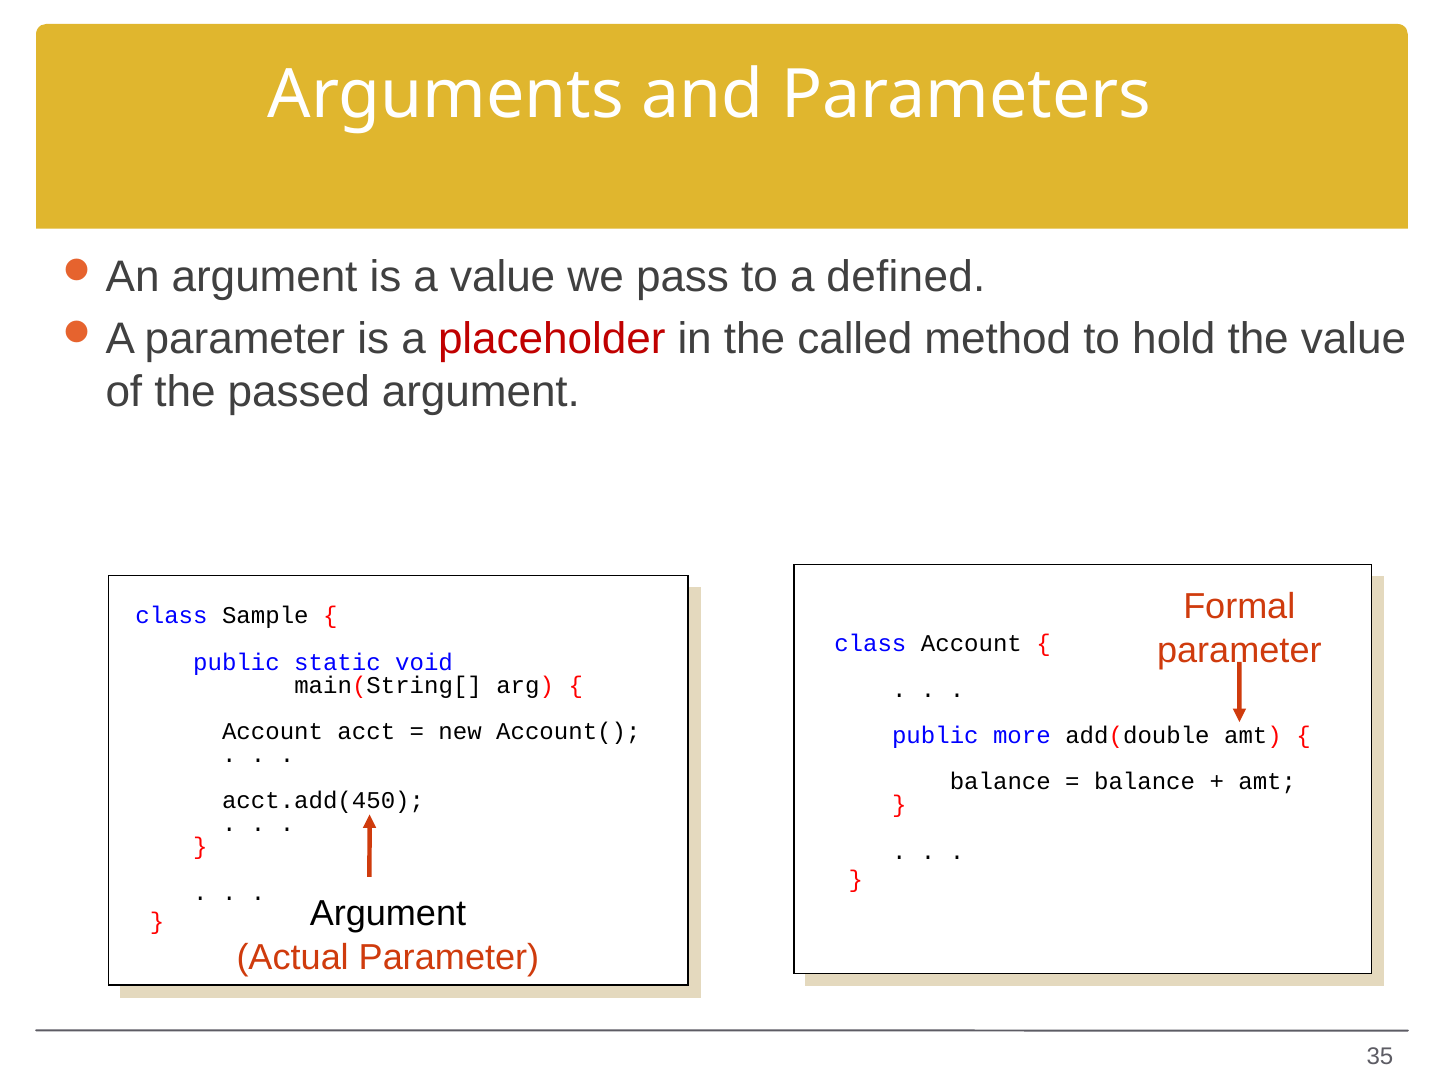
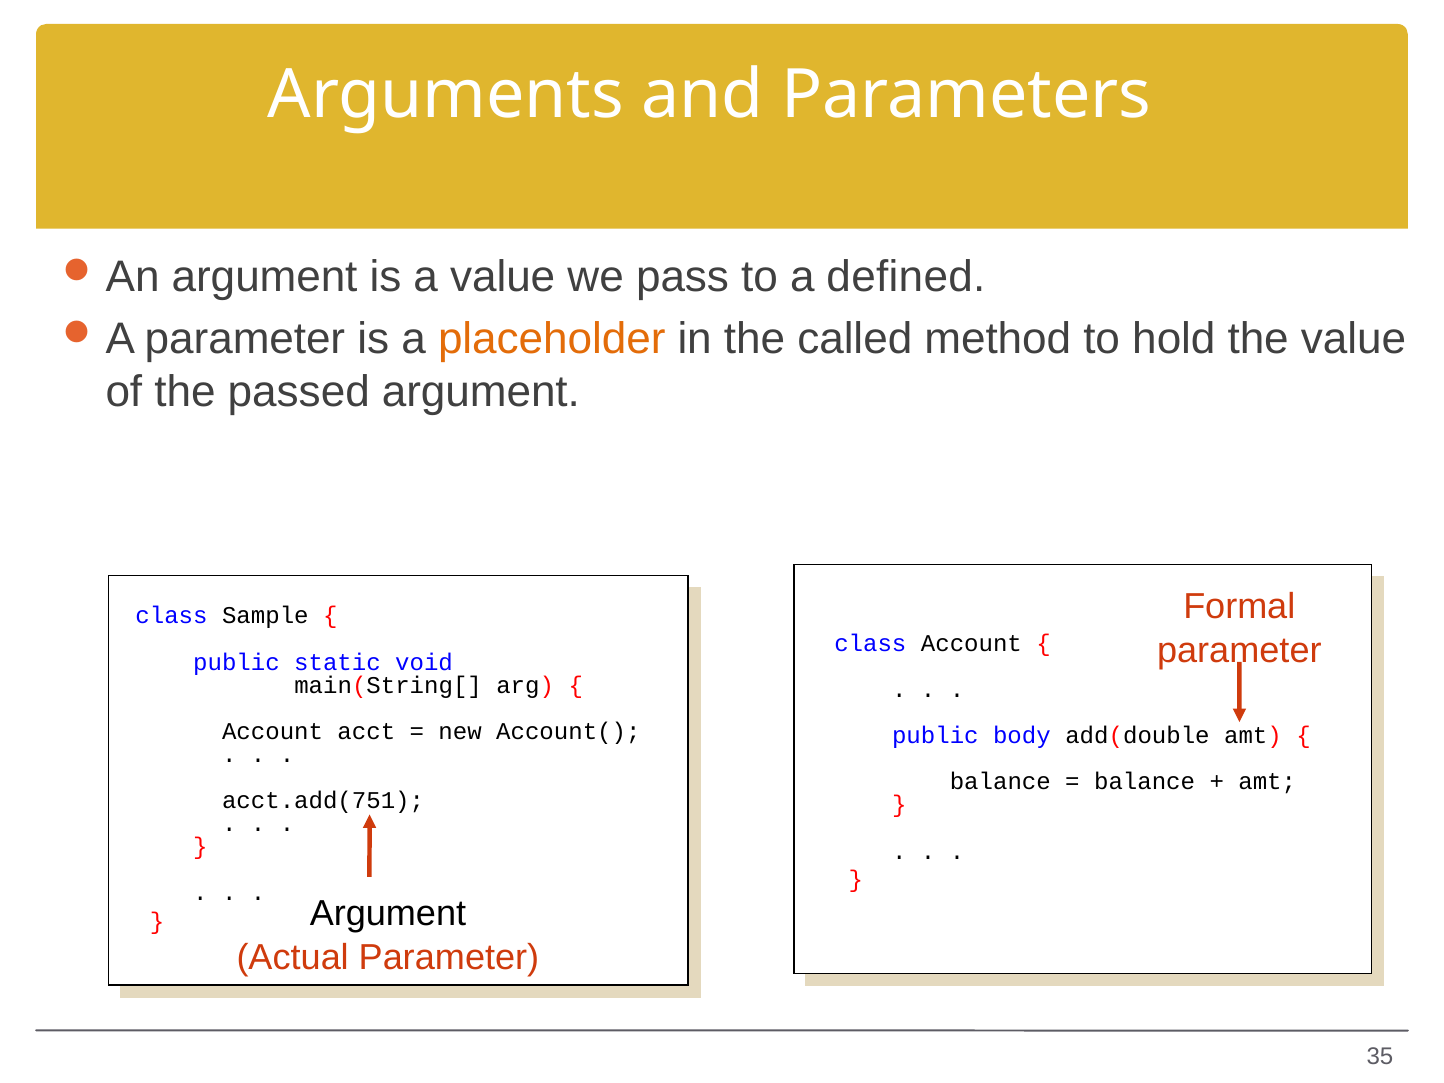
placeholder colour: red -> orange
more: more -> body
acct.add(450: acct.add(450 -> acct.add(751
